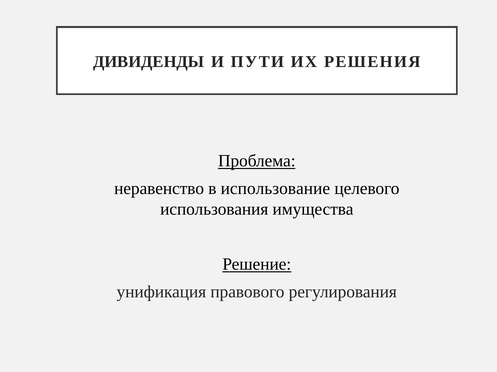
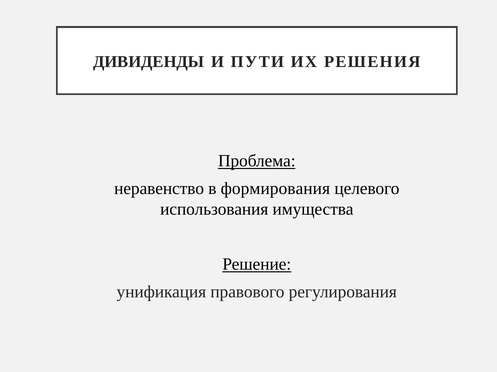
использование: использование -> формирования
